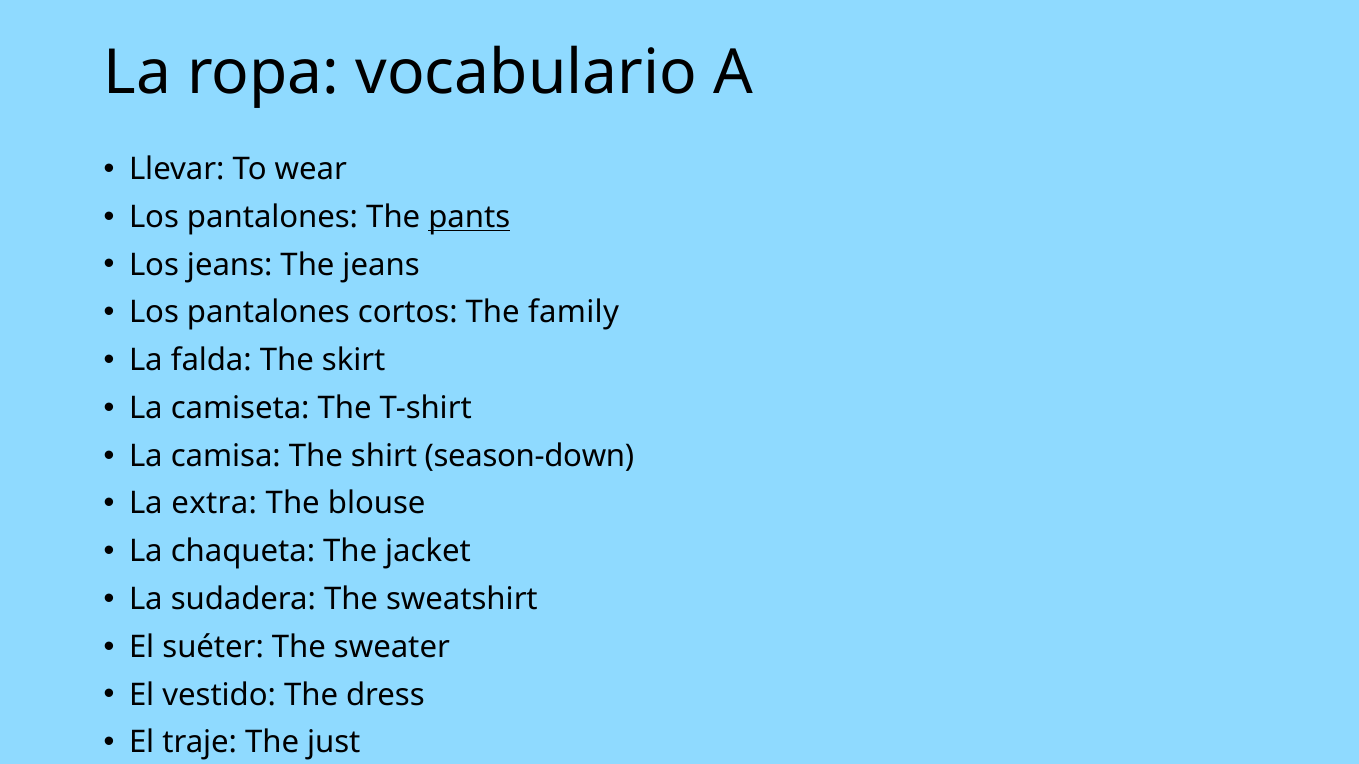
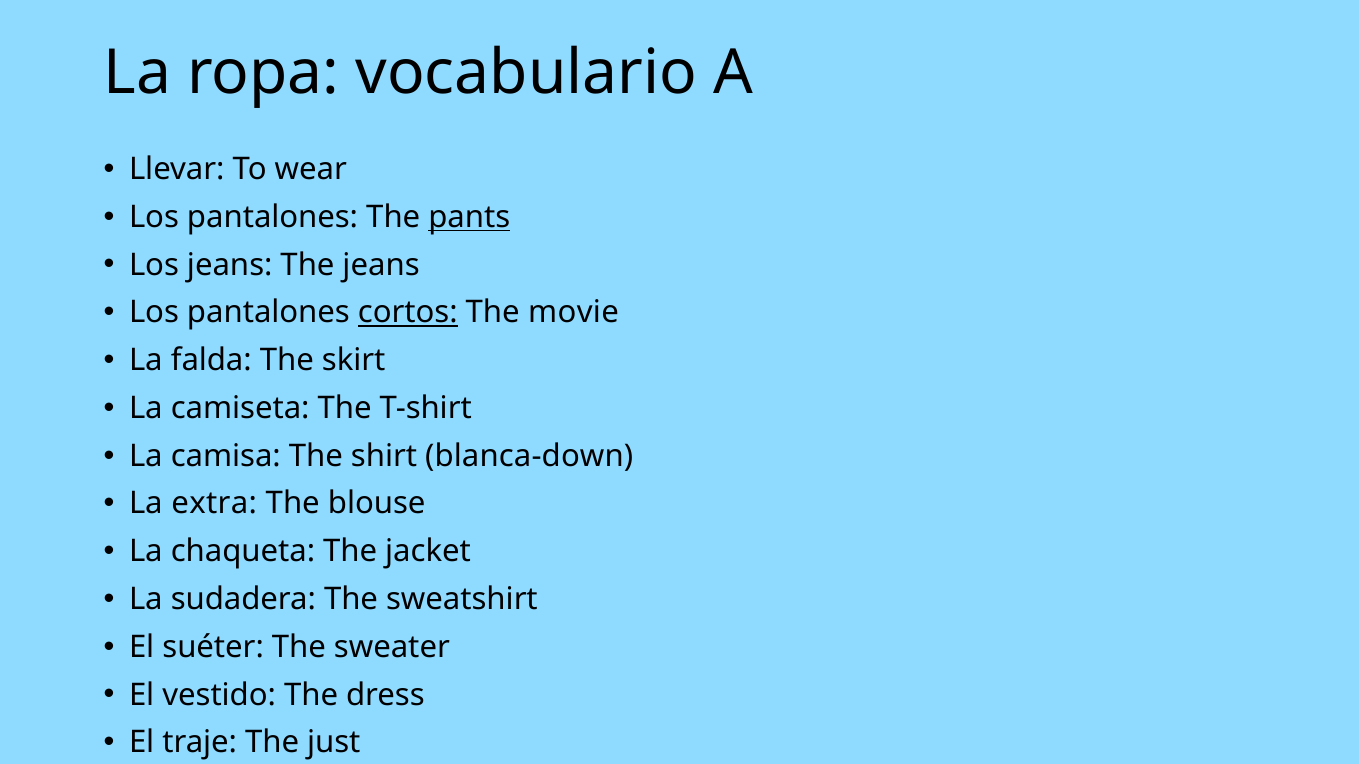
cortos underline: none -> present
family: family -> movie
season-down: season-down -> blanca-down
